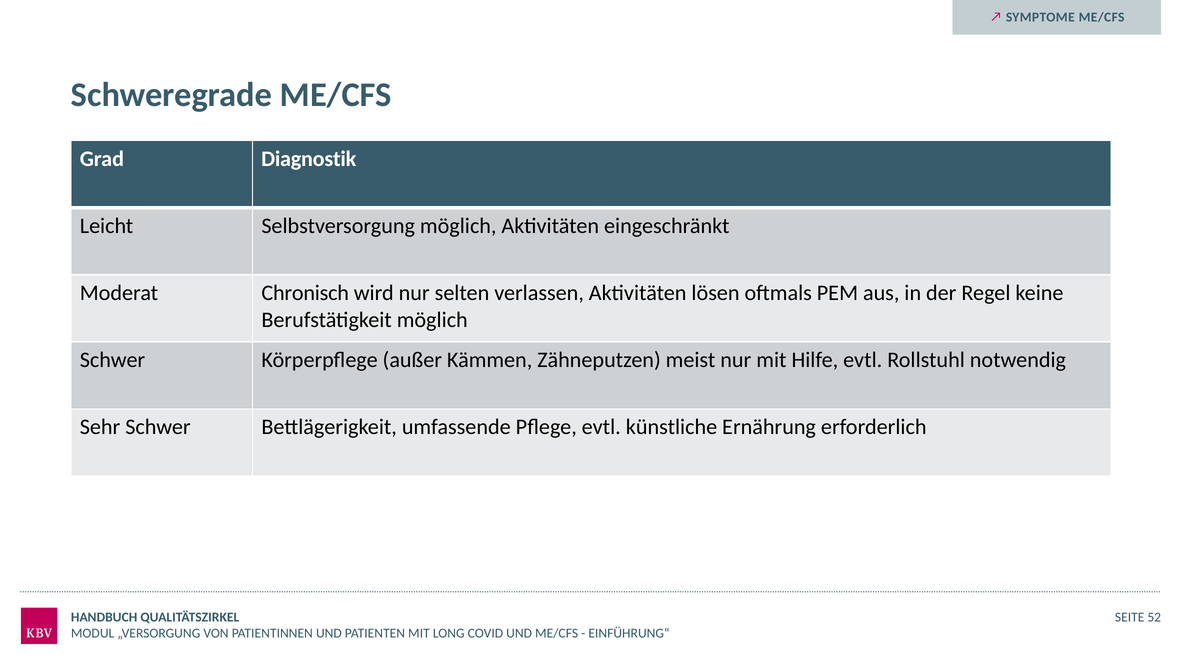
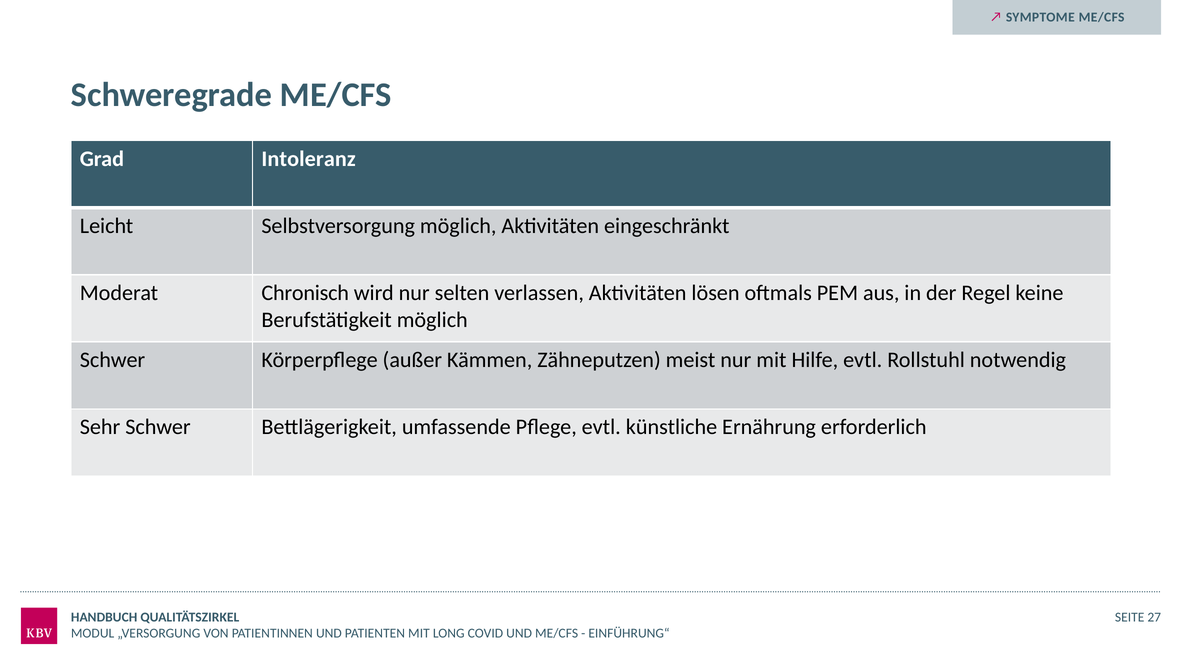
Diagnostik: Diagnostik -> Intoleranz
52: 52 -> 27
